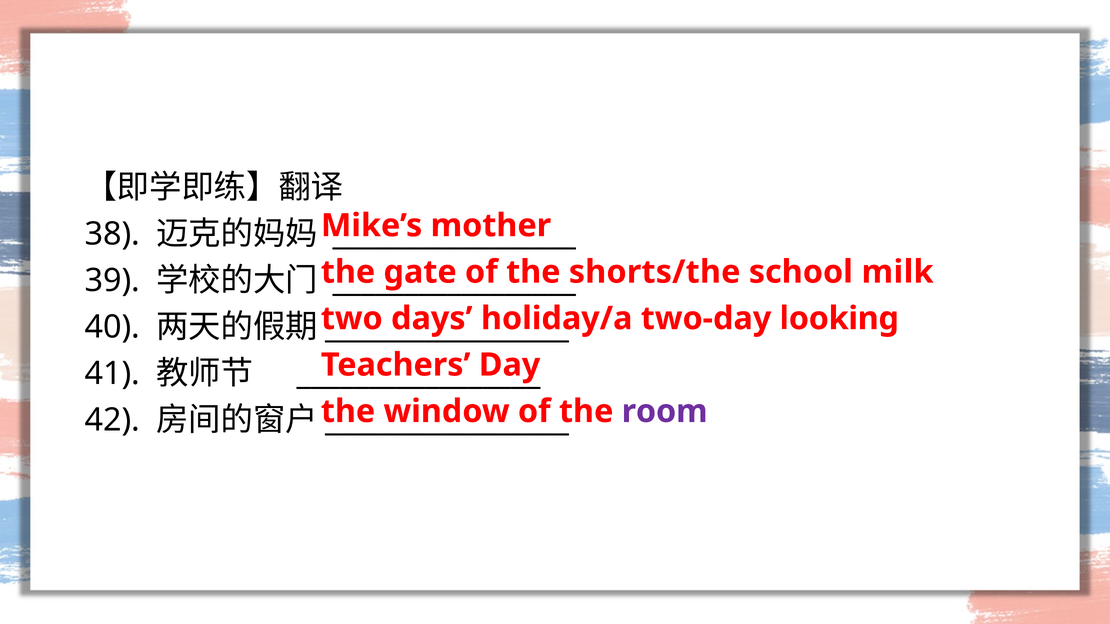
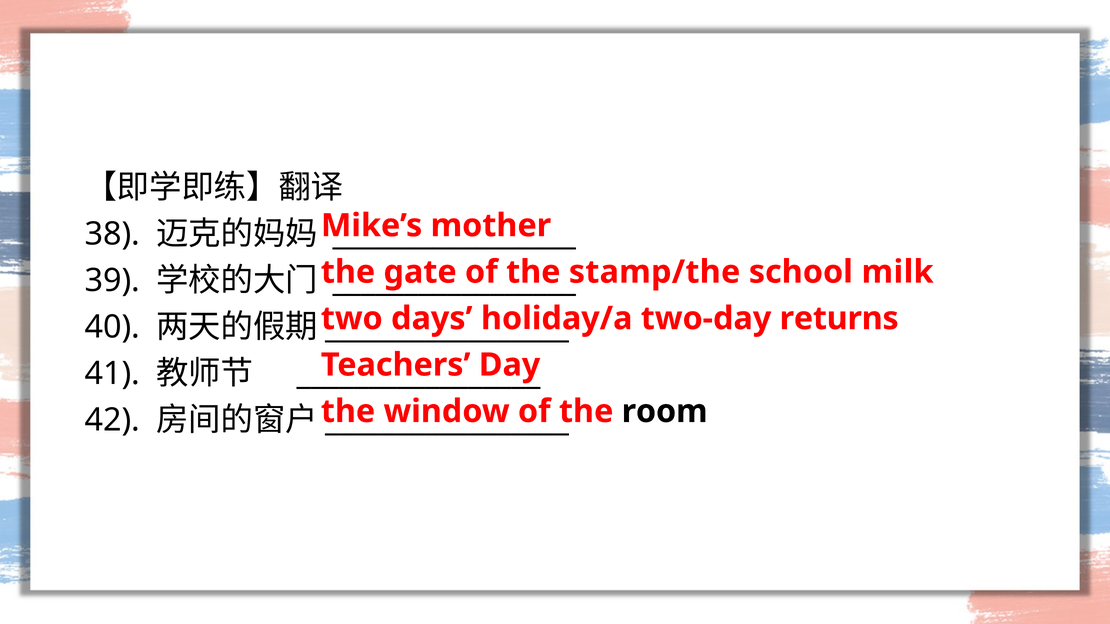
shorts/the: shorts/the -> stamp/the
looking: looking -> returns
room colour: purple -> black
